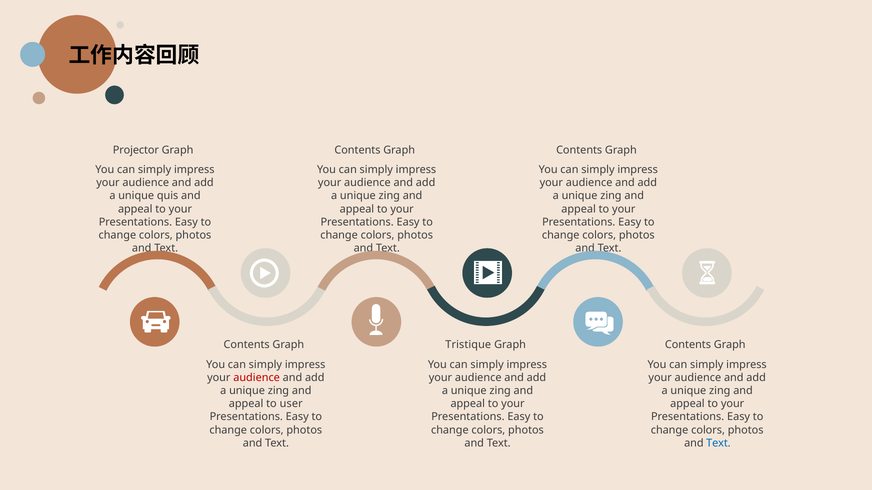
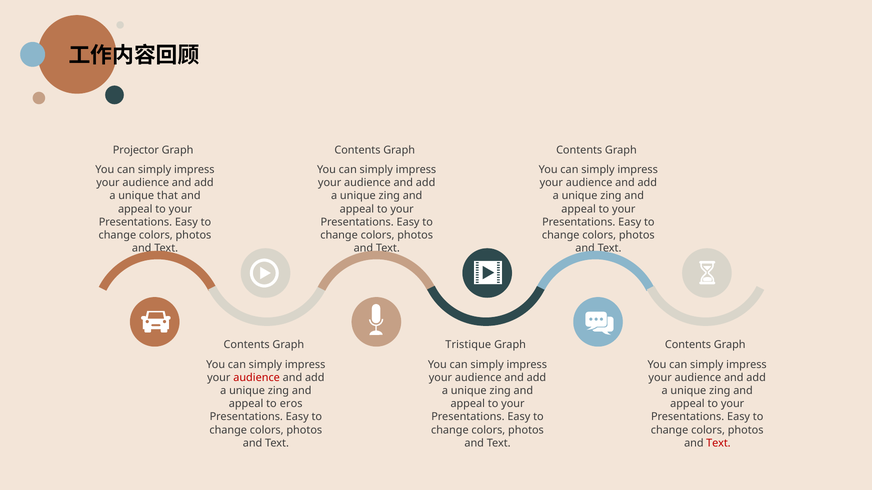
quis: quis -> that
user: user -> eros
Text at (718, 443) colour: blue -> red
